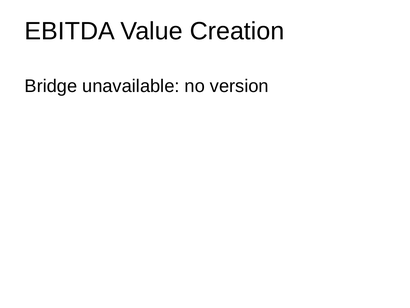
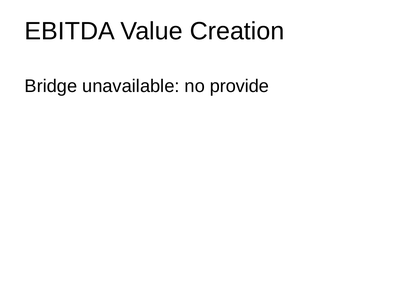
version: version -> provide
